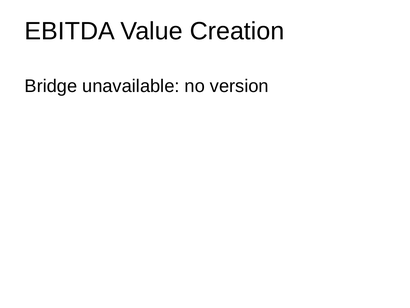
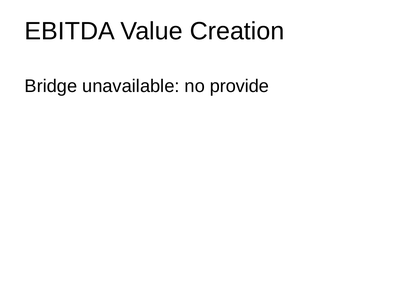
version: version -> provide
